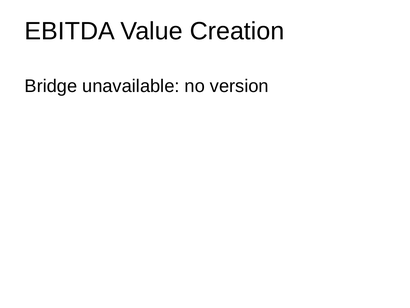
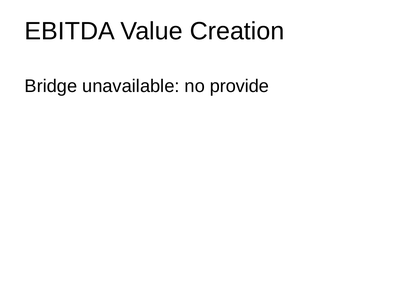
version: version -> provide
